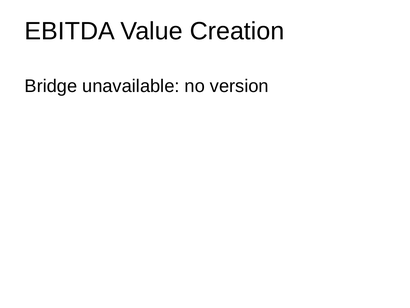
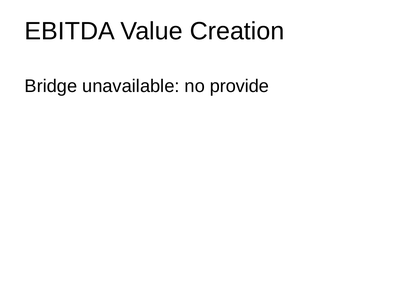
version: version -> provide
